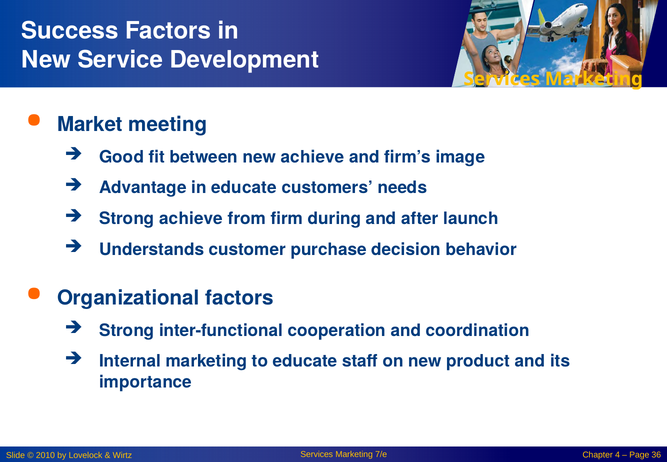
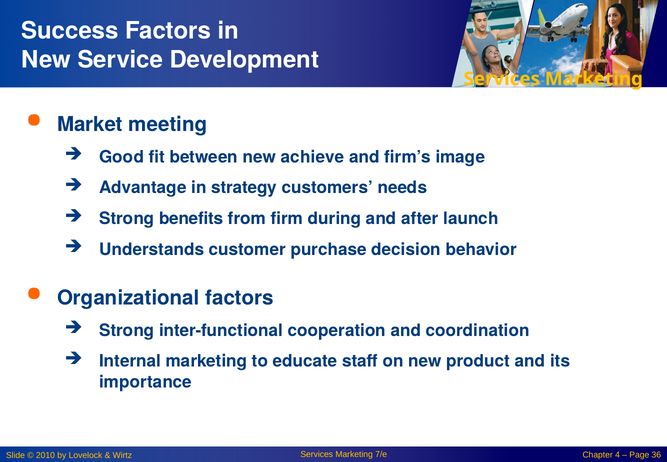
in educate: educate -> strategy
Strong achieve: achieve -> benefits
